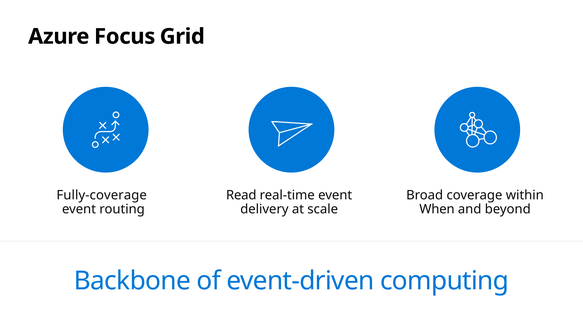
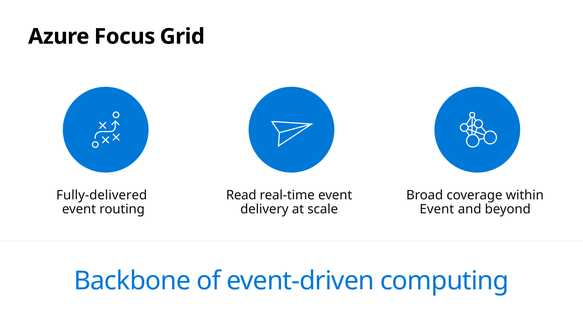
Fully-coverage: Fully-coverage -> Fully-delivered
When at (437, 209): When -> Event
